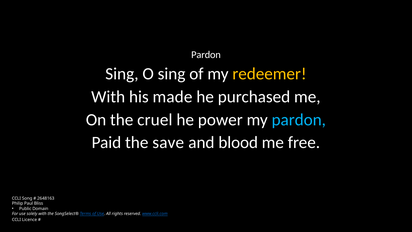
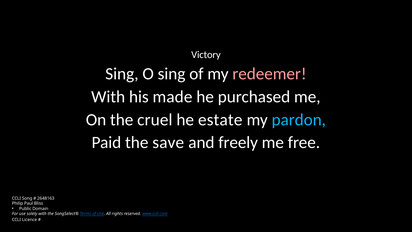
Pardon at (206, 55): Pardon -> Victory
redeemer colour: yellow -> pink
power: power -> estate
blood: blood -> freely
